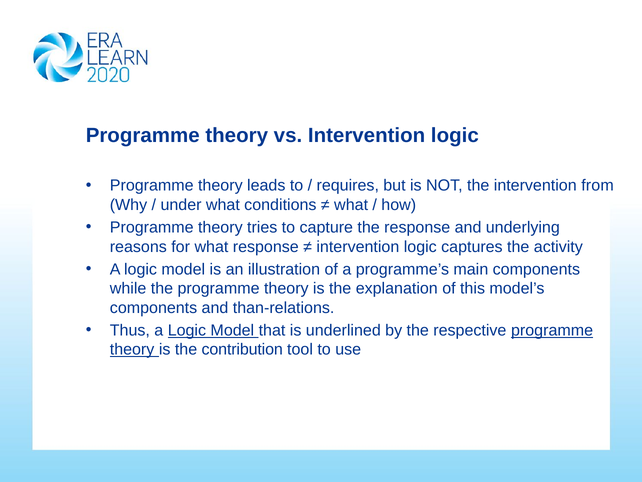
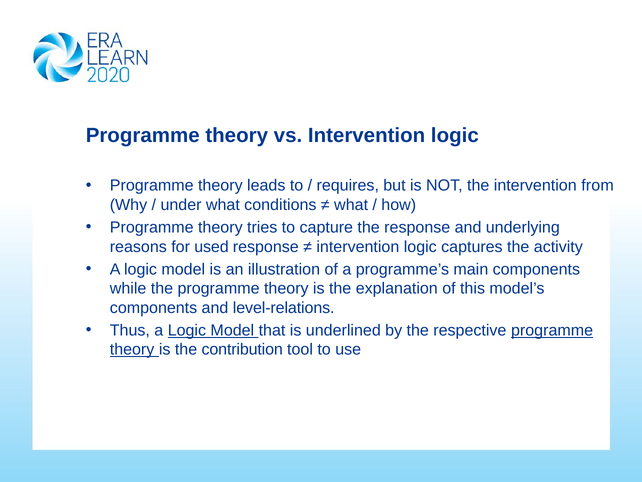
for what: what -> used
than-relations: than-relations -> level-relations
